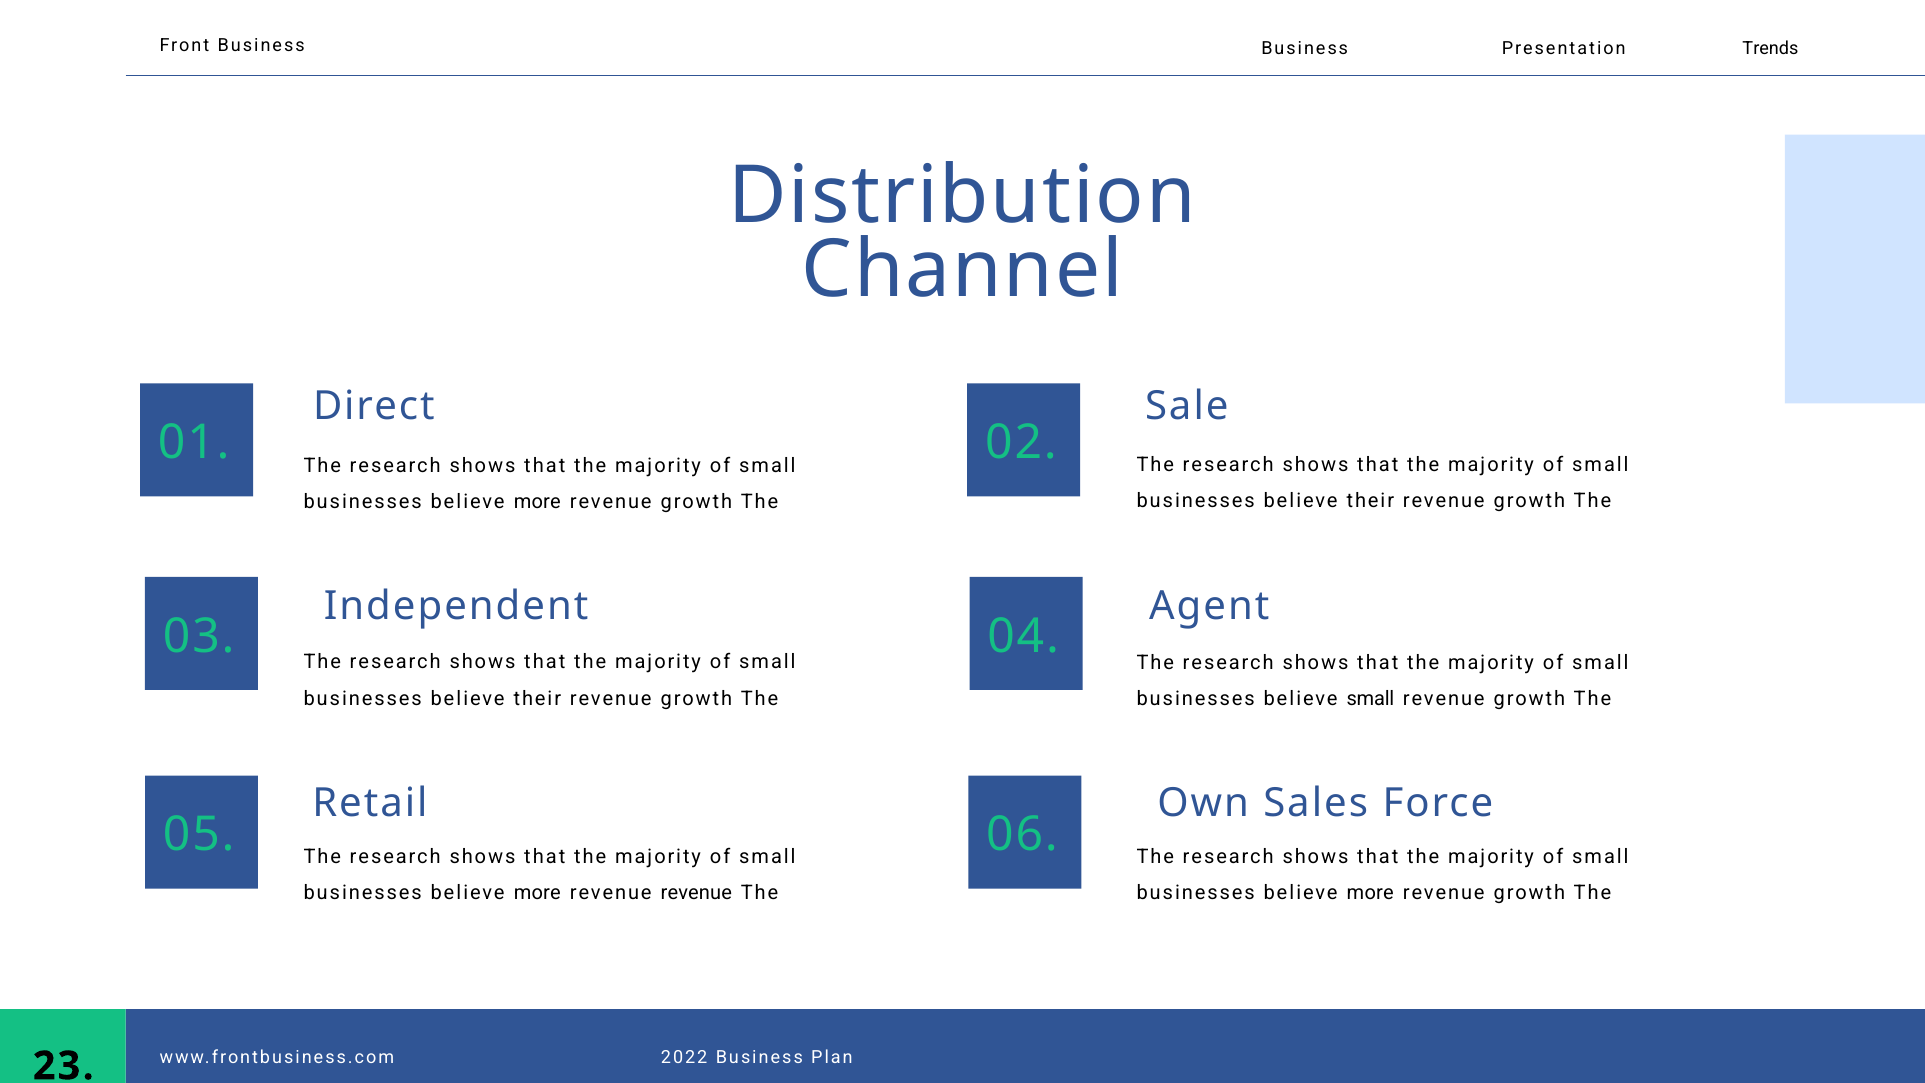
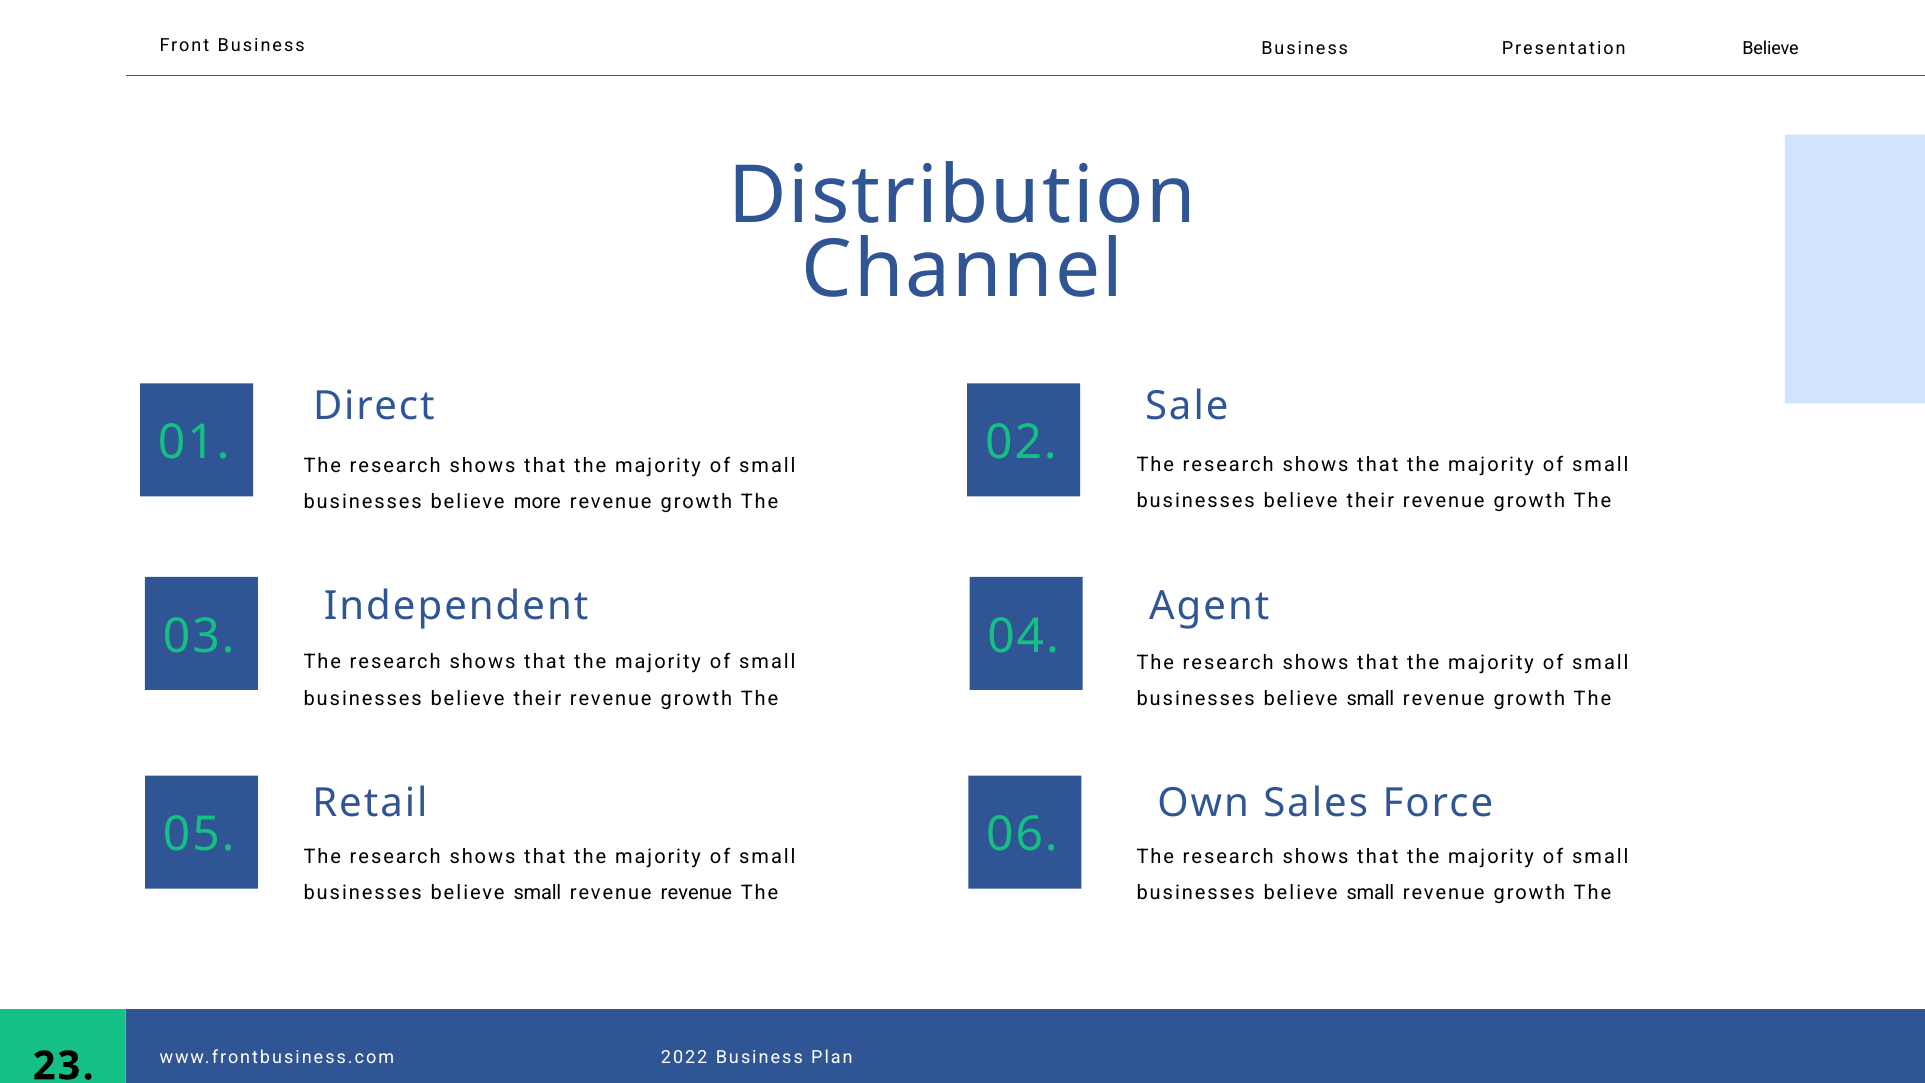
Presentation Trends: Trends -> Believe
more at (537, 893): more -> small
more at (1370, 893): more -> small
